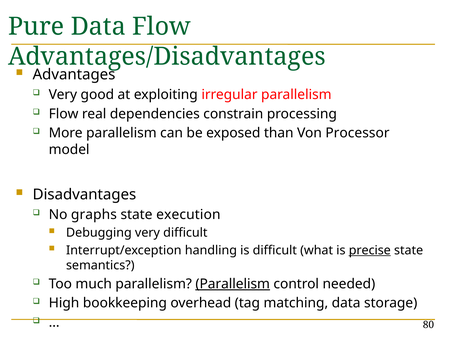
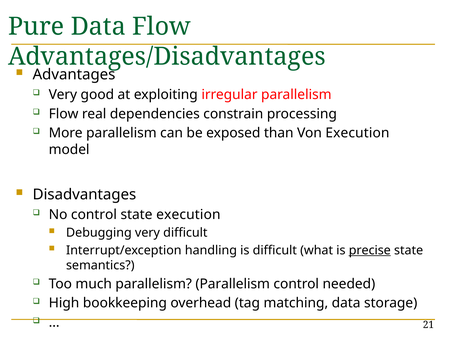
Von Processor: Processor -> Execution
No graphs: graphs -> control
Parallelism at (233, 283) underline: present -> none
80: 80 -> 21
